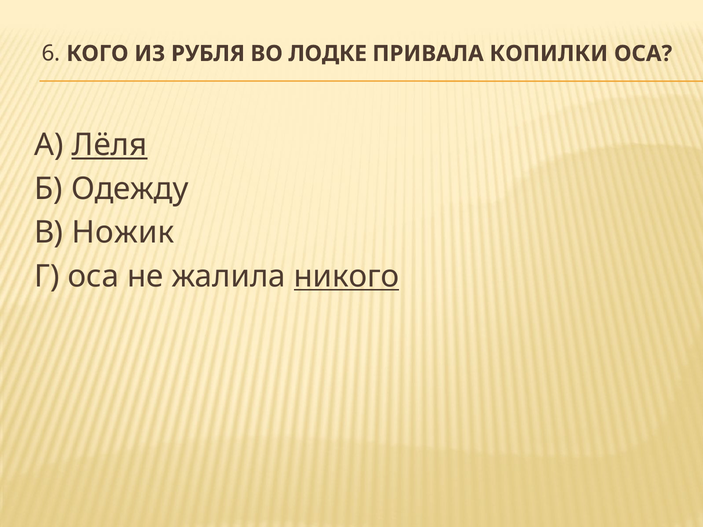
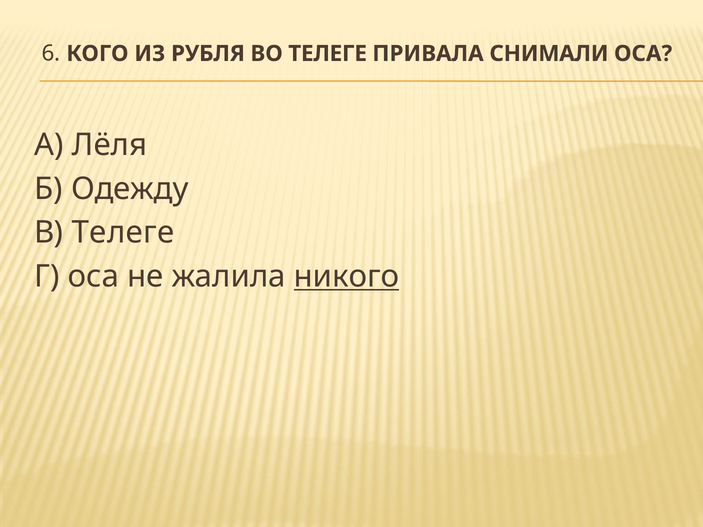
ВО ЛОДКЕ: ЛОДКЕ -> ТЕЛЕГЕ
КОПИЛКИ: КОПИЛКИ -> СНИМАЛИ
Лёля underline: present -> none
В Ножик: Ножик -> Телеге
